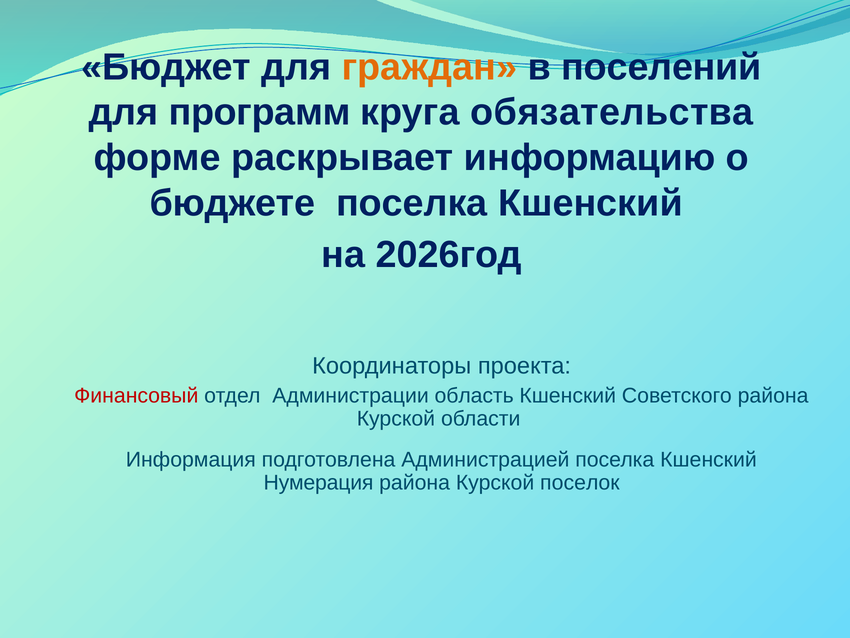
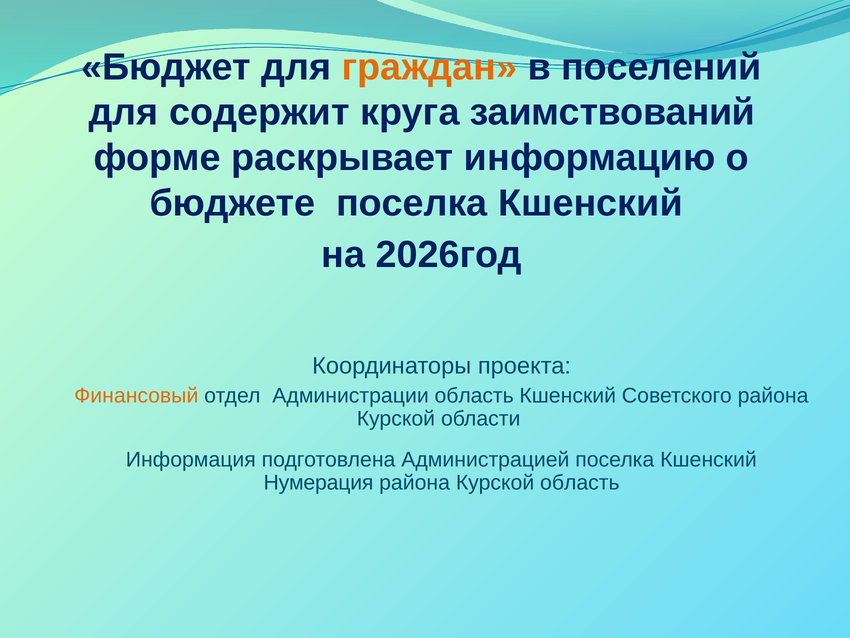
программ: программ -> содержит
обязательства: обязательства -> заимствований
Финансовый colour: red -> orange
Курской поселок: поселок -> область
